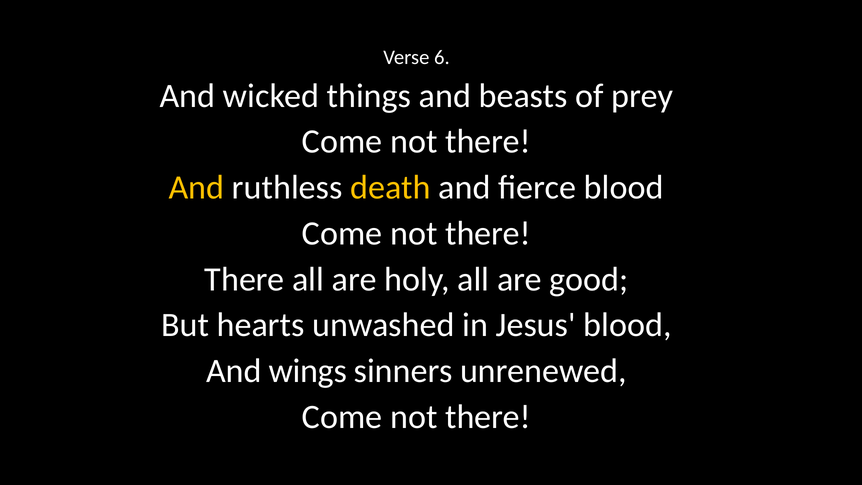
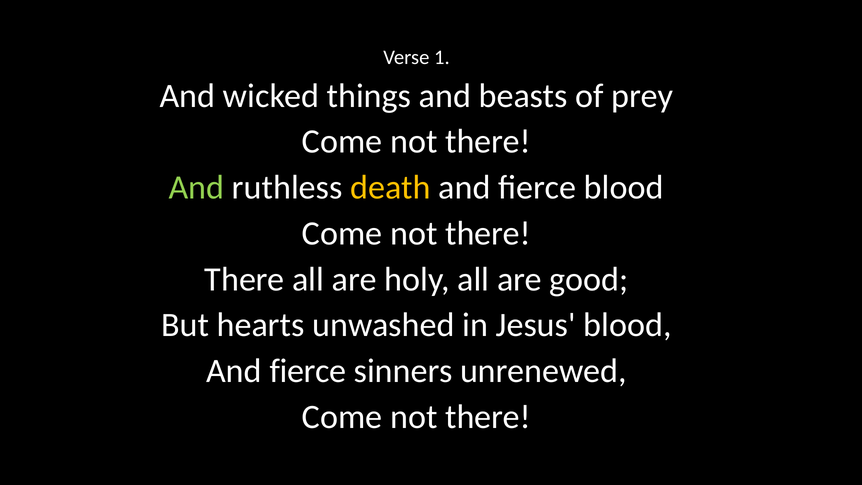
6: 6 -> 1
And at (196, 187) colour: yellow -> light green
wings at (308, 371): wings -> fierce
